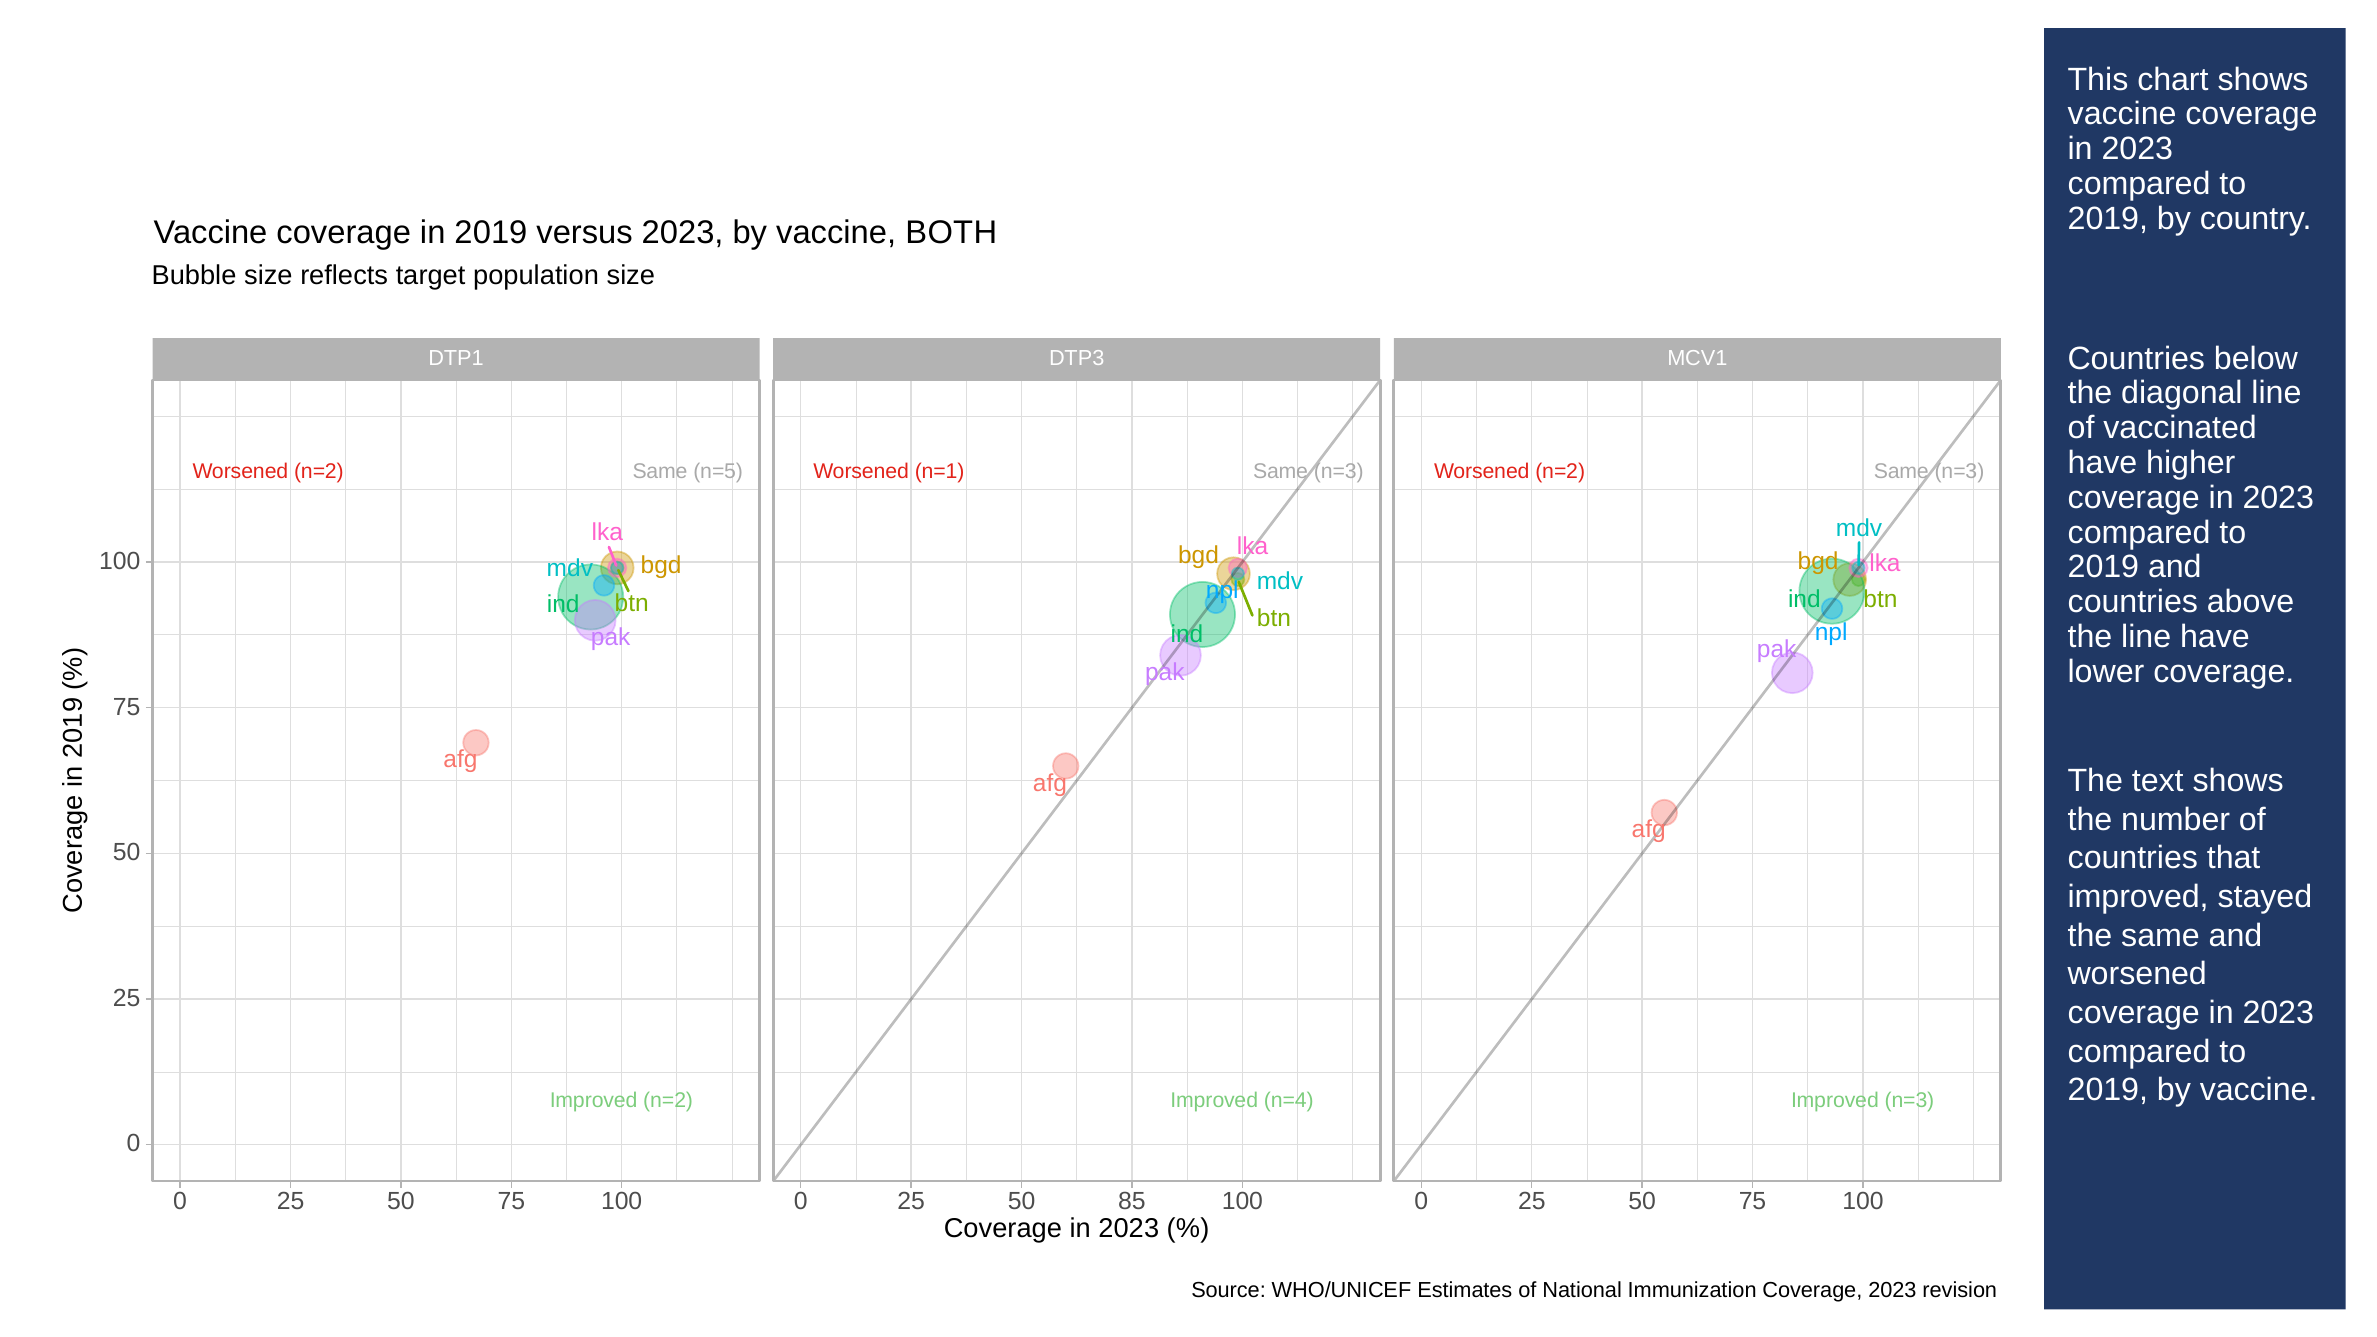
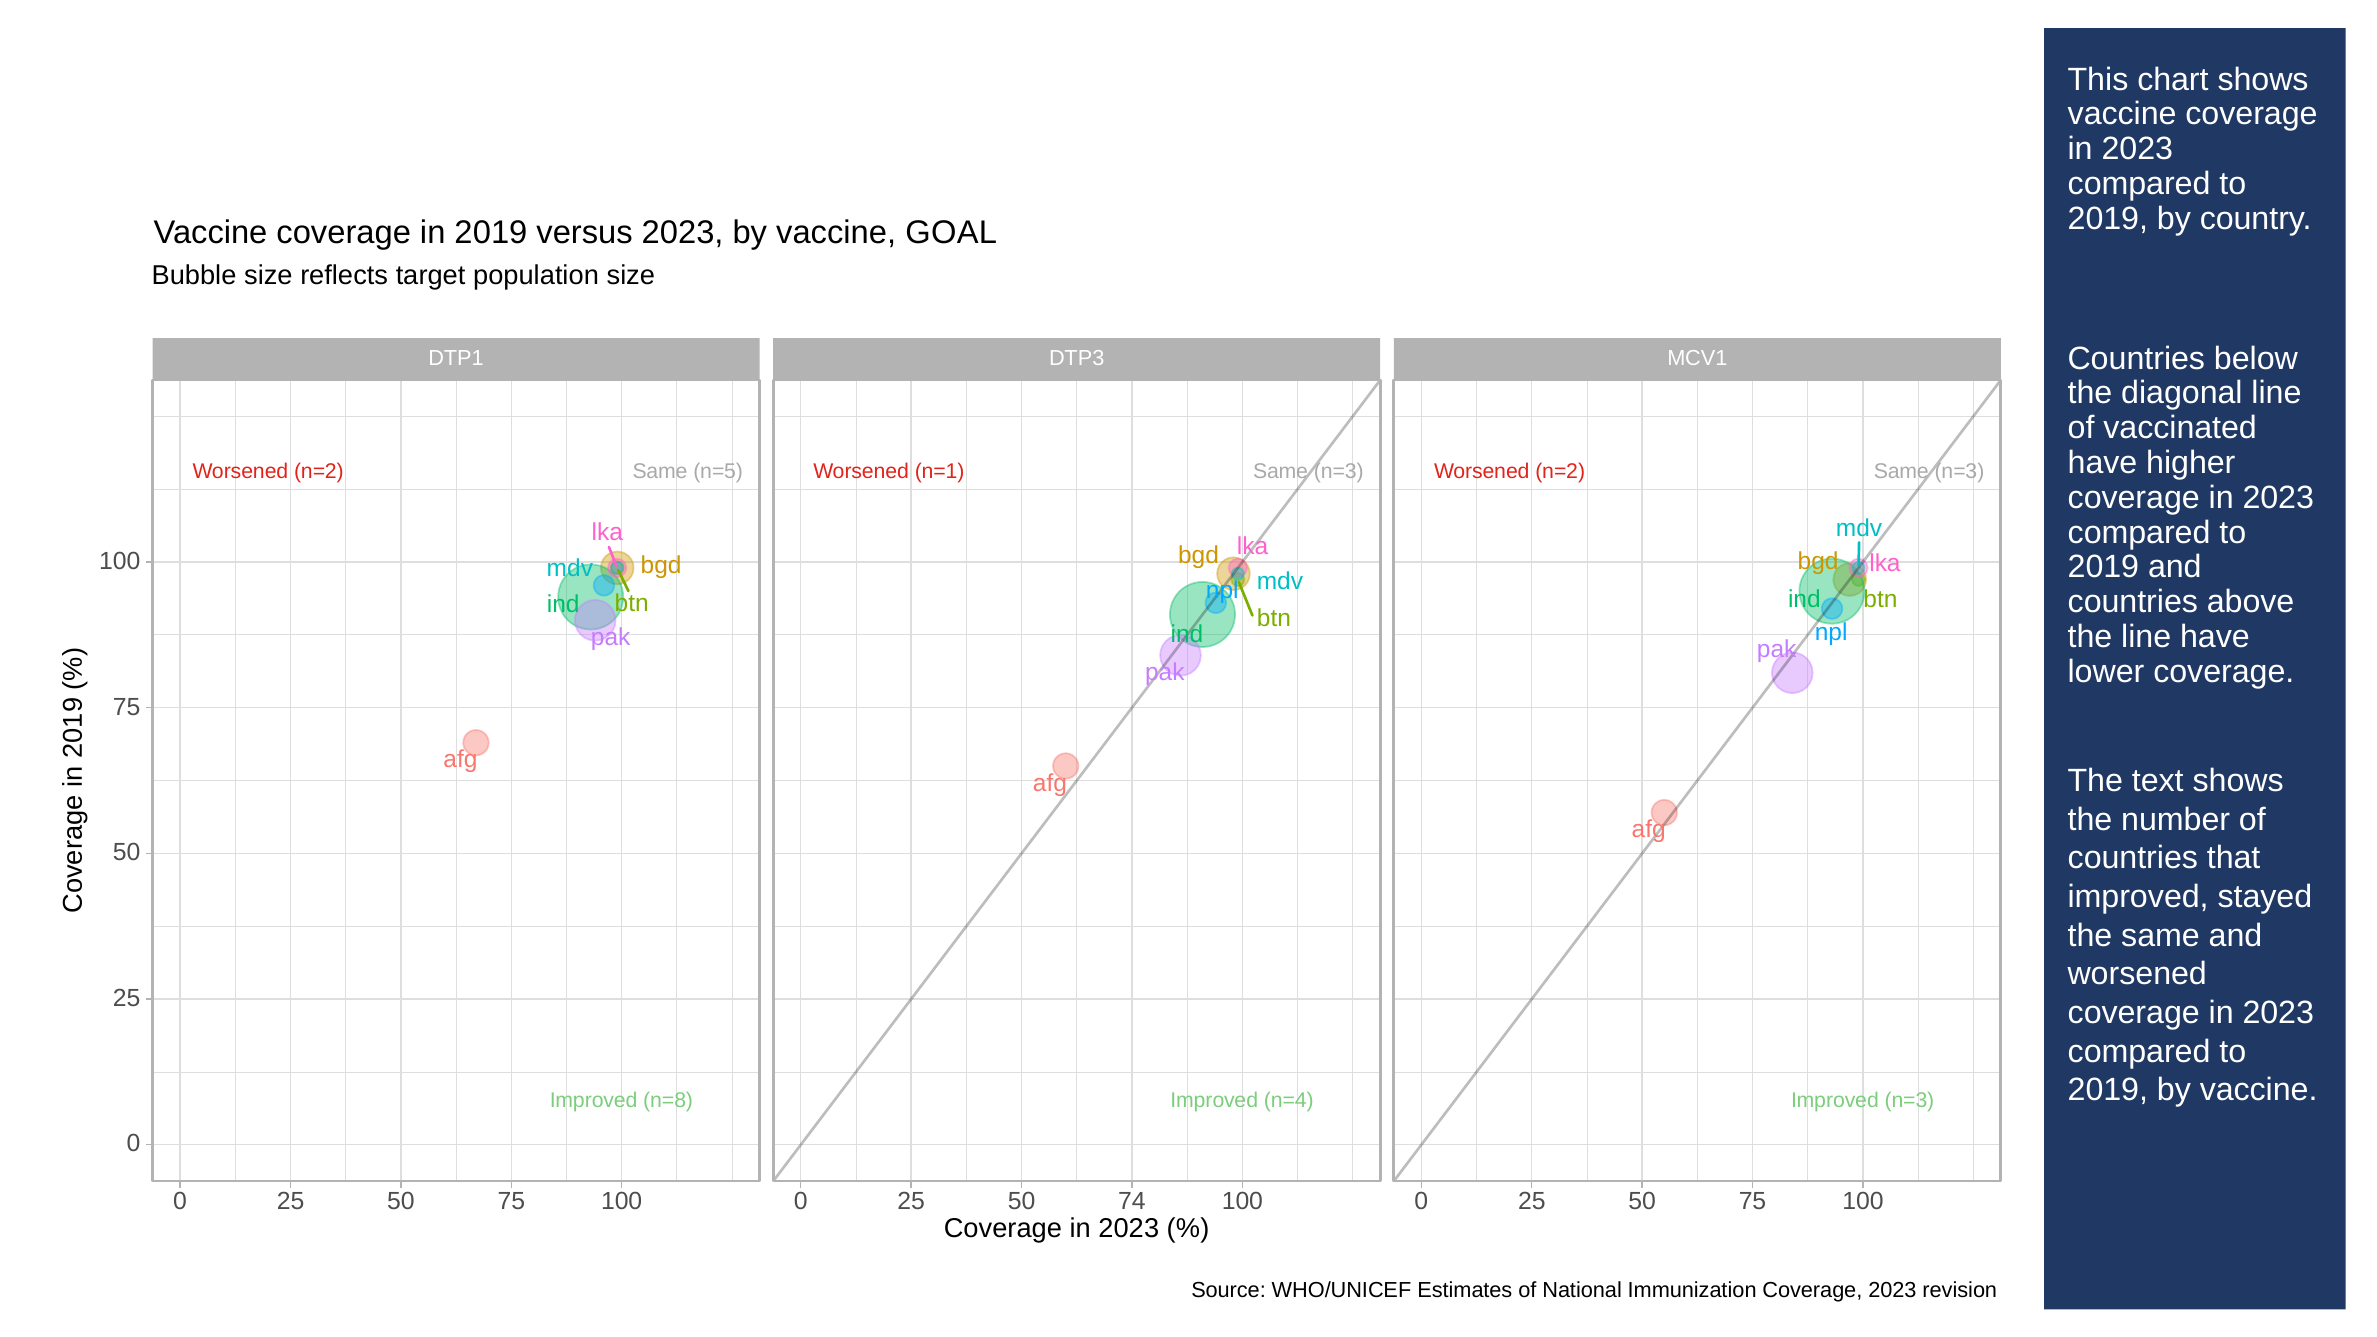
BOTH: BOTH -> GOAL
Improved n=2: n=2 -> n=8
85: 85 -> 74
